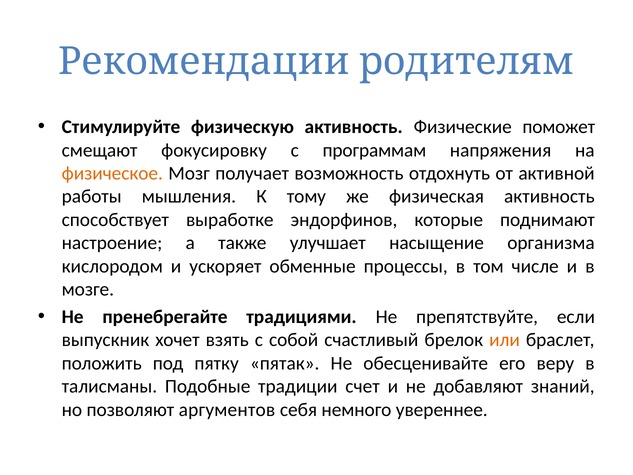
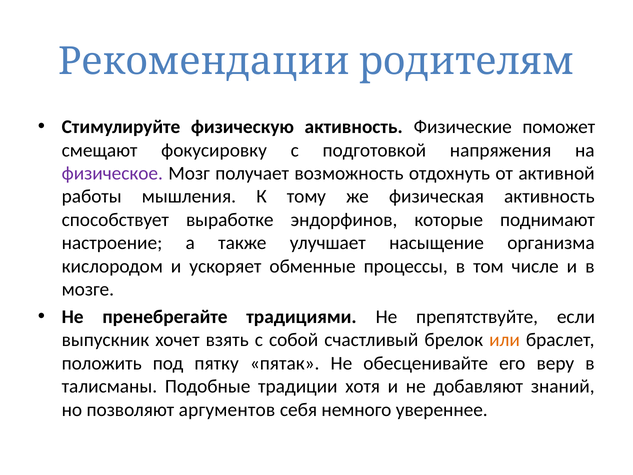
программам: программам -> подготовкой
физическое colour: orange -> purple
счет: счет -> хотя
